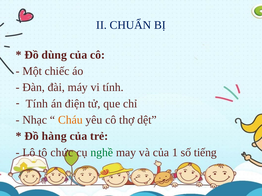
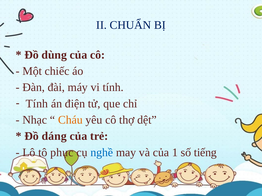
hàng: hàng -> dáng
chức: chức -> phục
nghề colour: green -> blue
